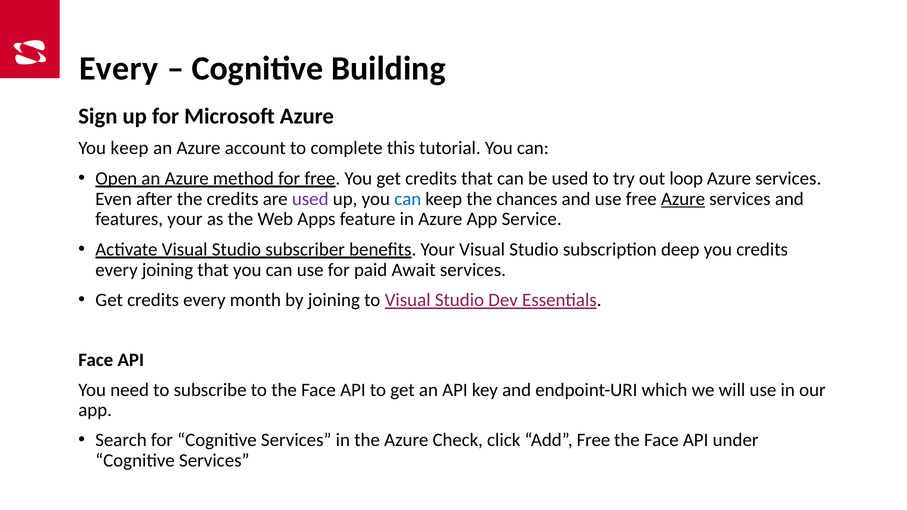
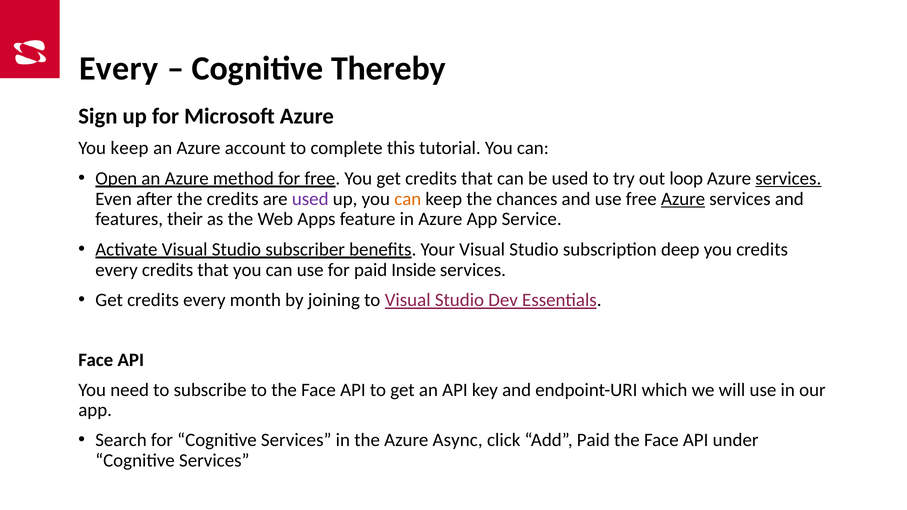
Building: Building -> Thereby
services at (788, 178) underline: none -> present
can at (408, 199) colour: blue -> orange
features your: your -> their
every joining: joining -> credits
Await: Await -> Inside
Check: Check -> Async
Add Free: Free -> Paid
